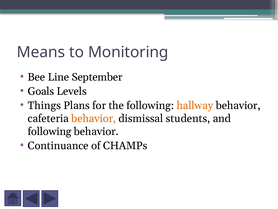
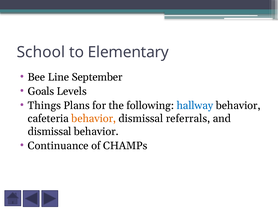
Means: Means -> School
Monitoring: Monitoring -> Elementary
hallway colour: orange -> blue
students: students -> referrals
following at (50, 131): following -> dismissal
